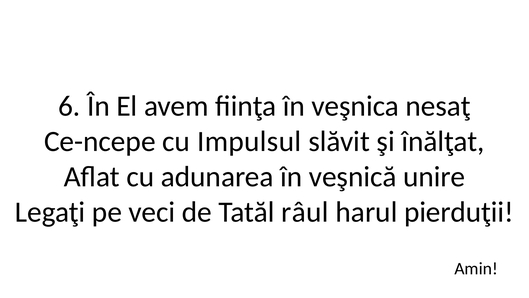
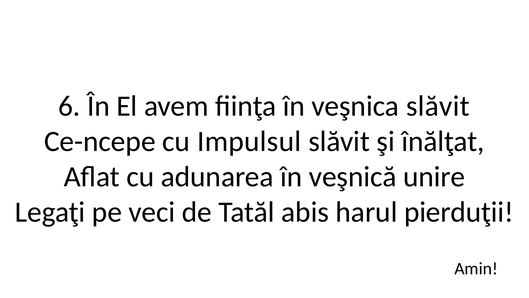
veşnica nesaţ: nesaţ -> slăvit
râul: râul -> abis
